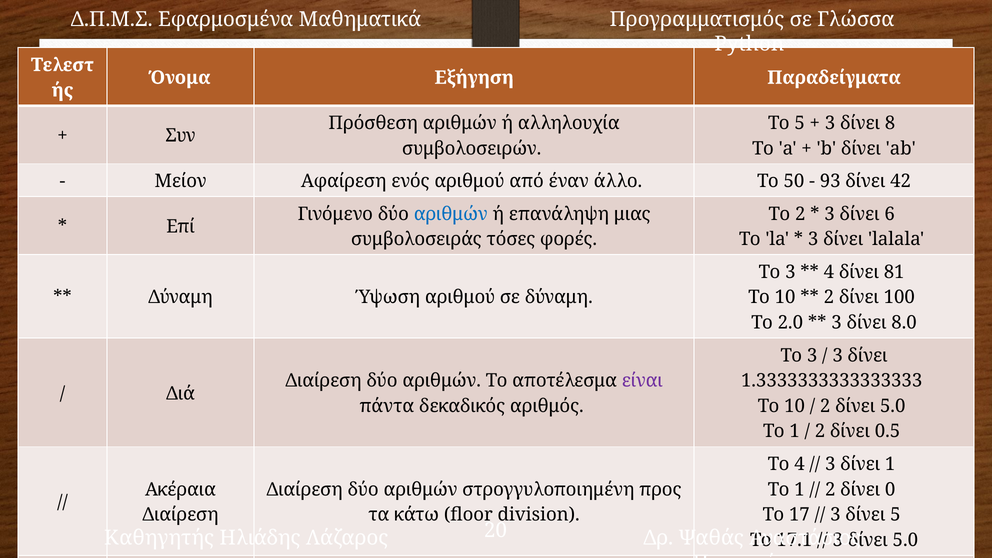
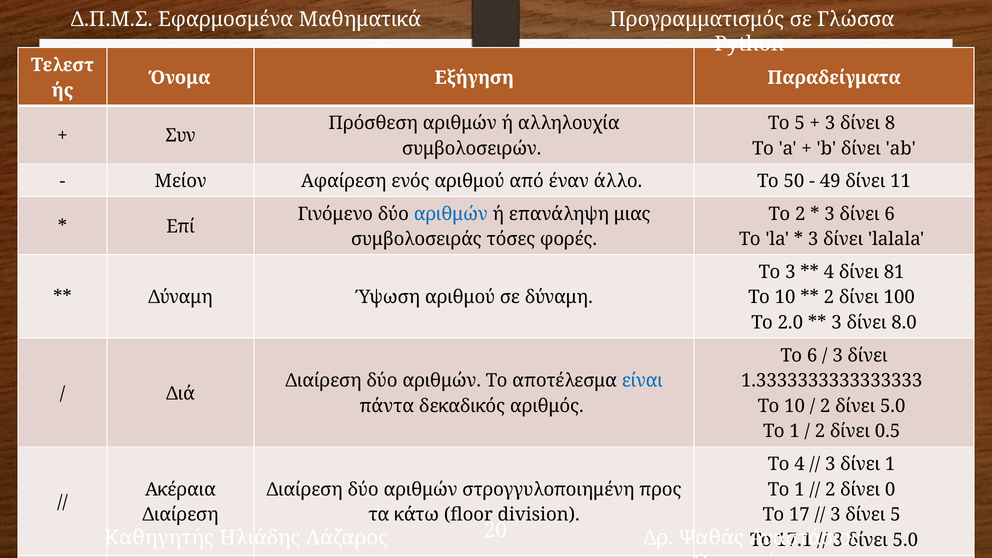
93: 93 -> 49
δίνει 42: 42 -> 11
3 at (812, 355): 3 -> 6
είναι colour: purple -> blue
